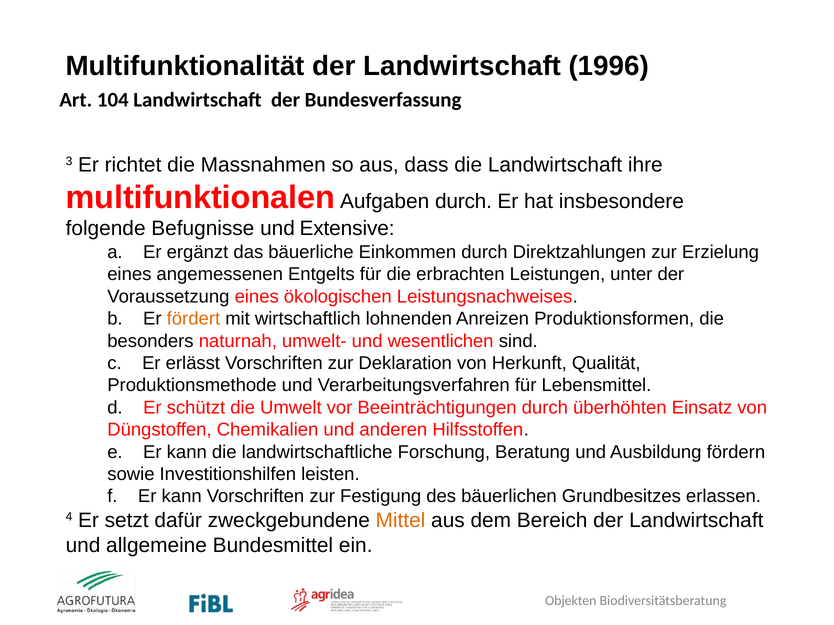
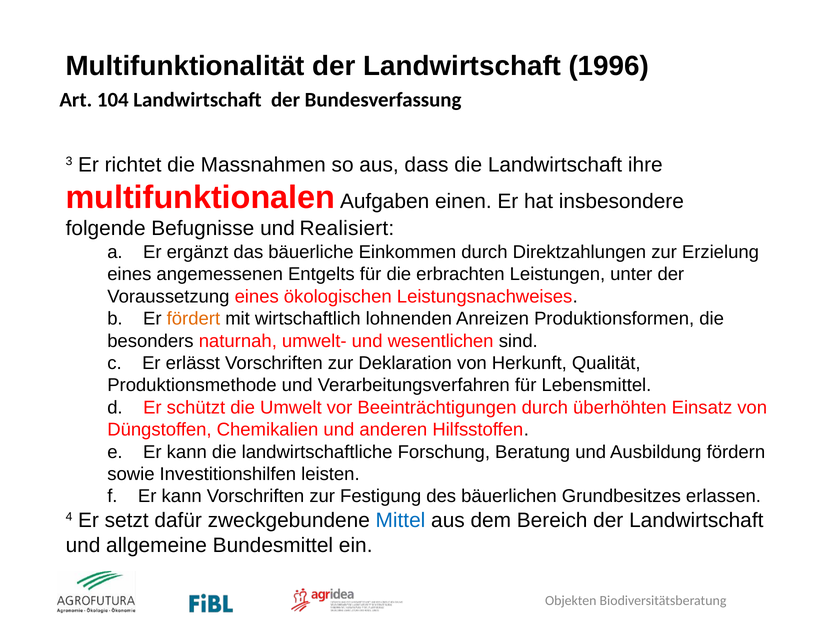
Aufgaben durch: durch -> einen
Extensive: Extensive -> Realisiert
Mittel colour: orange -> blue
